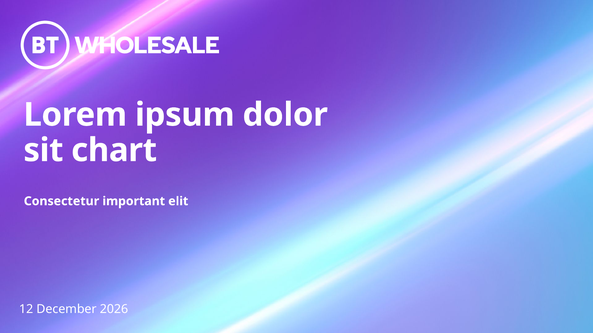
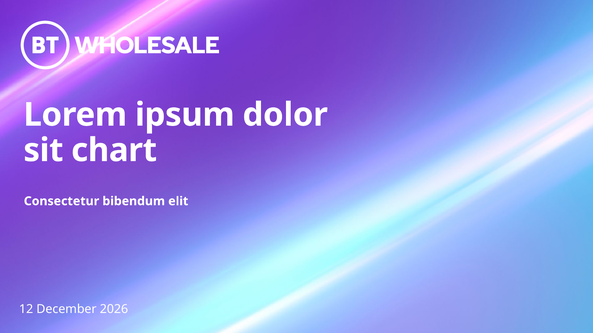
important: important -> bibendum
